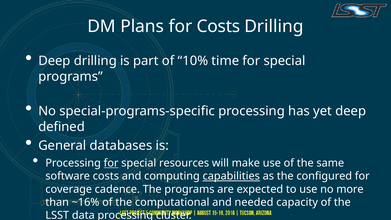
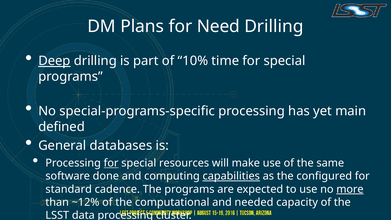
for Costs: Costs -> Need
Deep at (54, 61) underline: none -> present
yet deep: deep -> main
software costs: costs -> done
coverage: coverage -> standard
more underline: none -> present
~16%: ~16% -> ~12%
